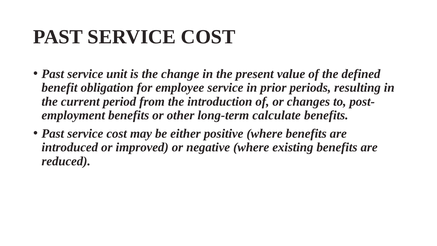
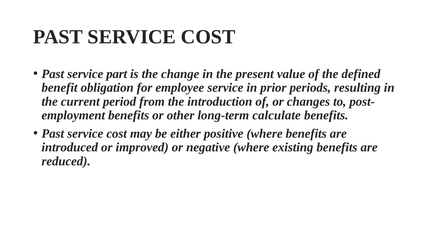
unit: unit -> part
